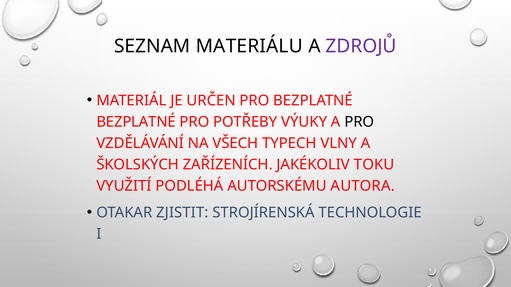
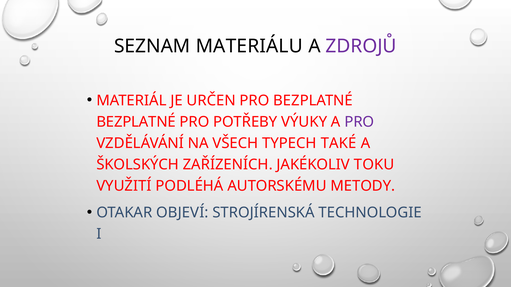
PRO at (359, 122) colour: black -> purple
VLNY: VLNY -> TAKÉ
AUTORA: AUTORA -> METODY
ZJISTIT: ZJISTIT -> OBJEVÍ
